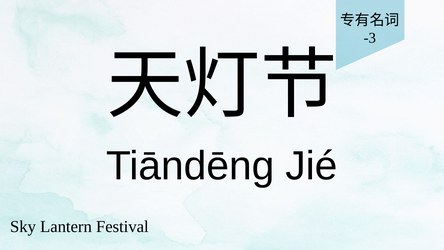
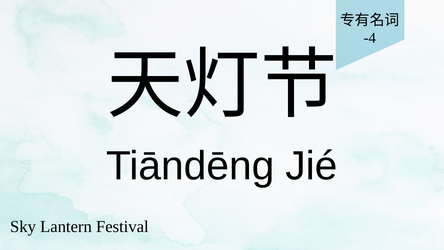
-3: -3 -> -4
